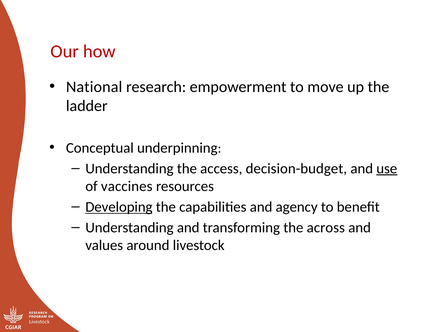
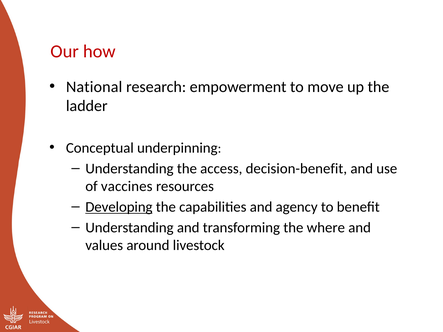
decision-budget: decision-budget -> decision-benefit
use underline: present -> none
across: across -> where
